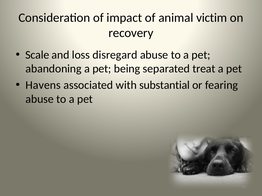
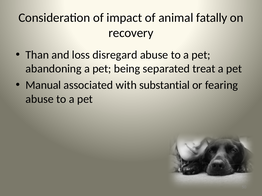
victim: victim -> fatally
Scale: Scale -> Than
Havens: Havens -> Manual
